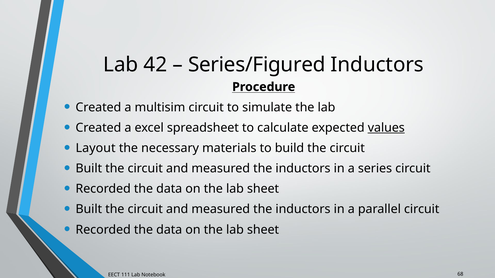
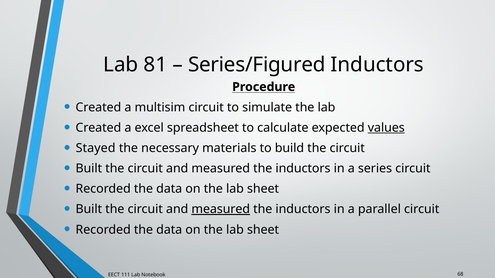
42: 42 -> 81
Layout: Layout -> Stayed
measured at (221, 210) underline: none -> present
